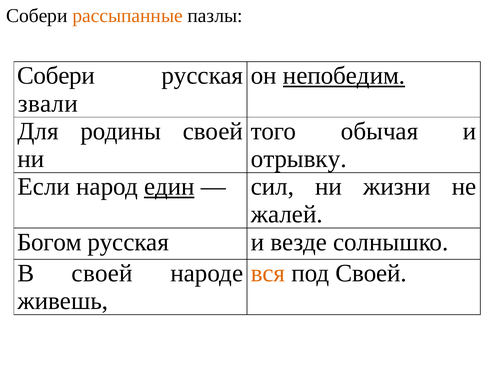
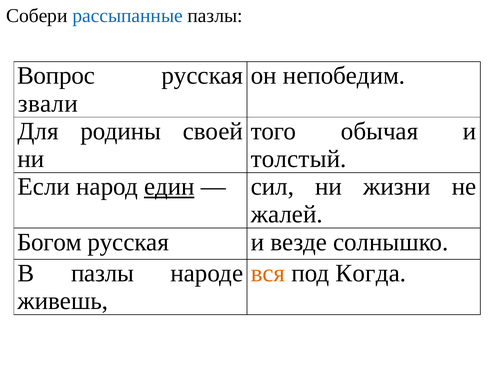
рассыпанные colour: orange -> blue
Собери at (56, 76): Собери -> Вопрос
непобедим underline: present -> none
отрывку: отрывку -> толстый
В своей: своей -> пазлы
под Своей: Своей -> Когда
